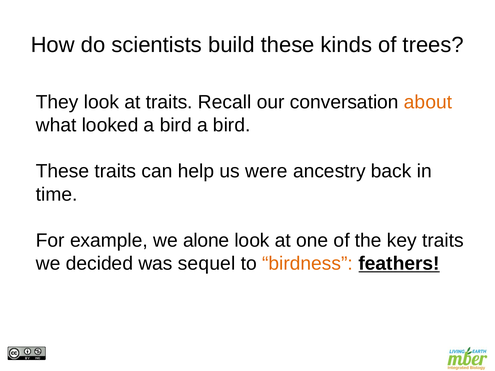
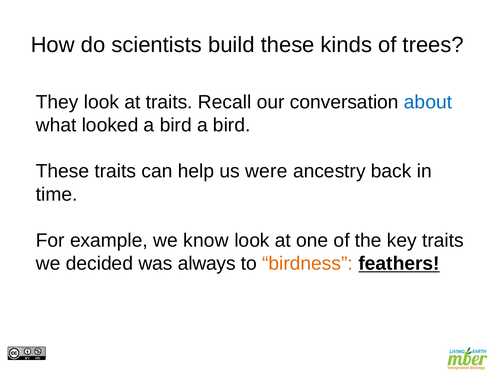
about colour: orange -> blue
alone: alone -> know
sequel: sequel -> always
